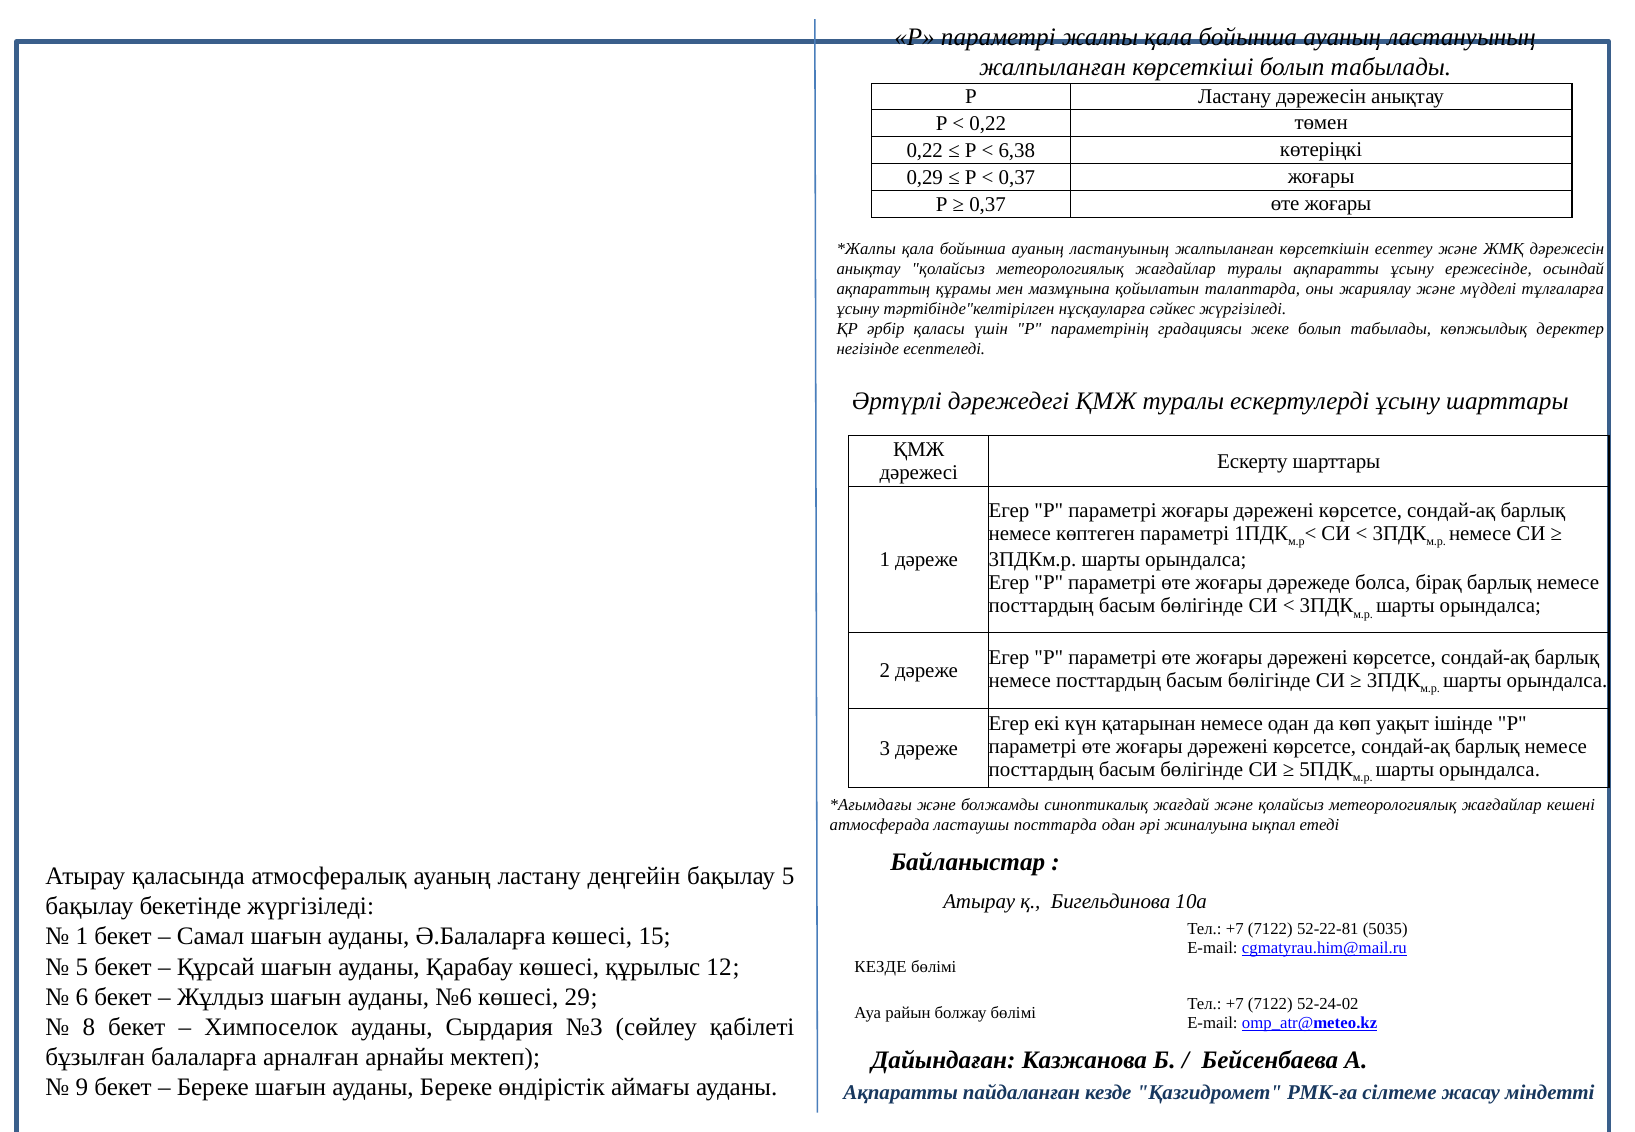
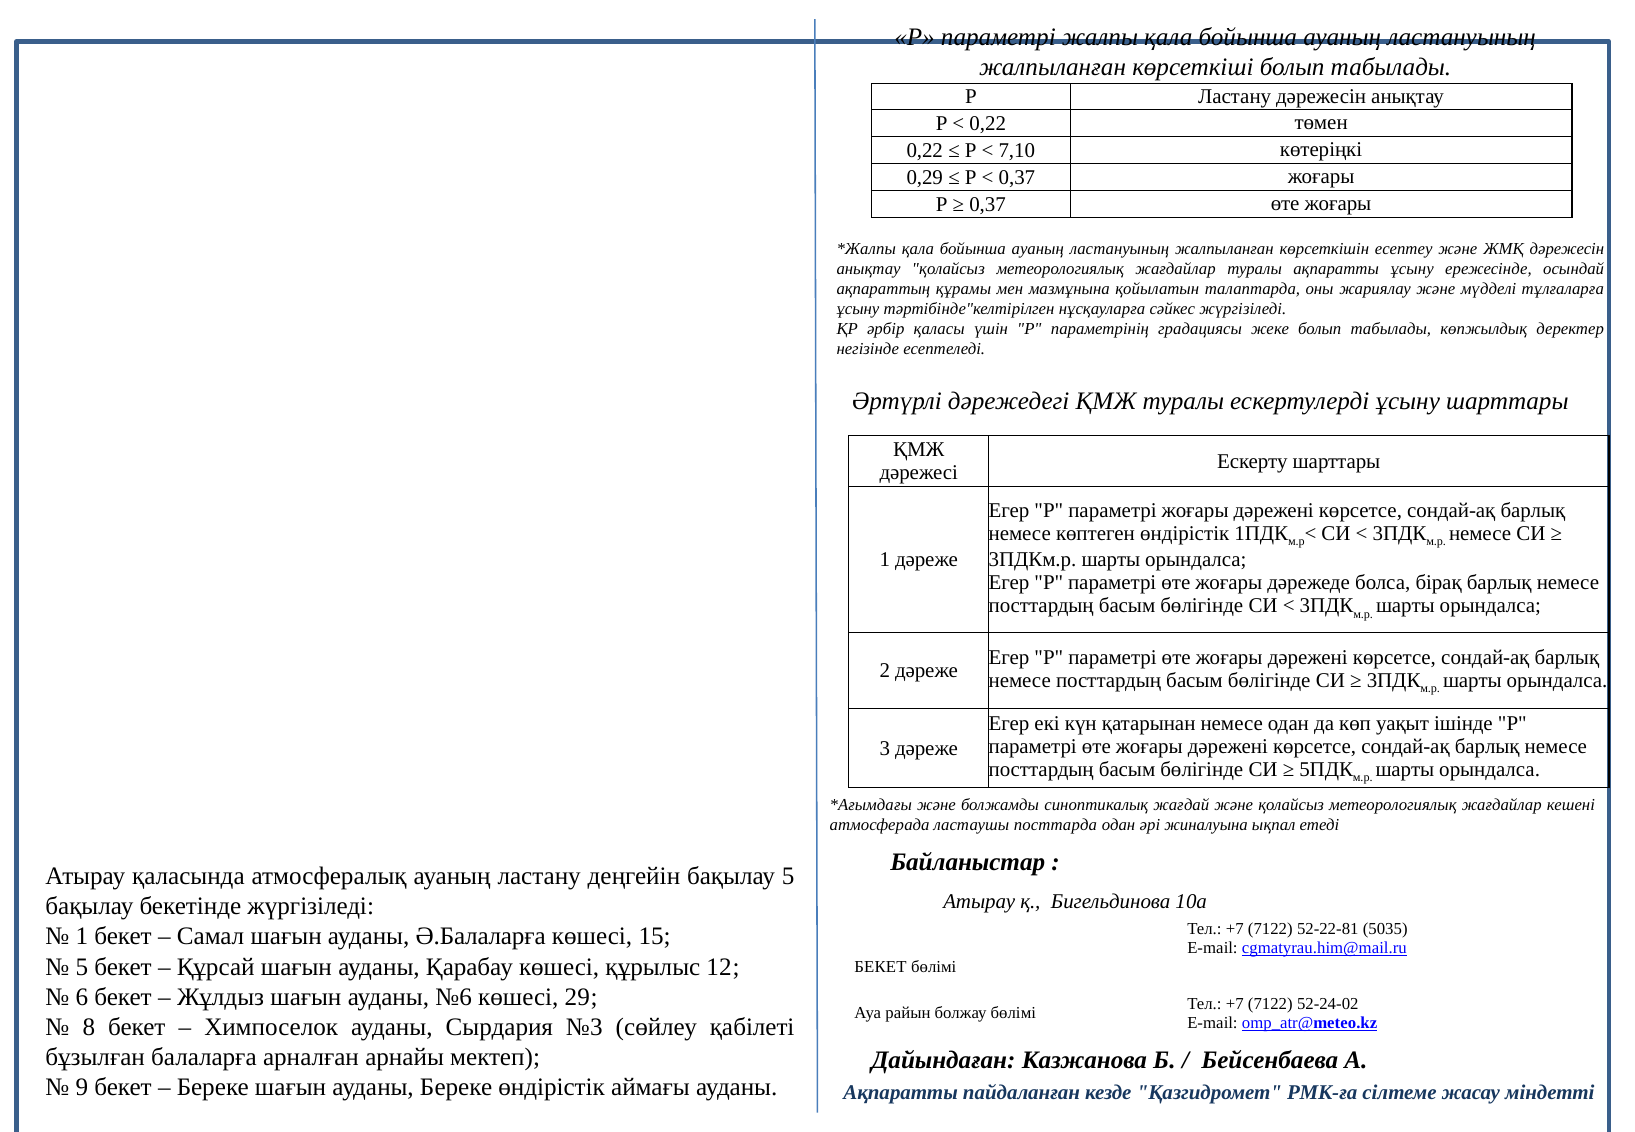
6,38: 6,38 -> 7,10
көптеген параметрі: параметрі -> өндірістік
КЕЗДЕ at (881, 966): КЕЗДЕ -> БЕКЕТ
